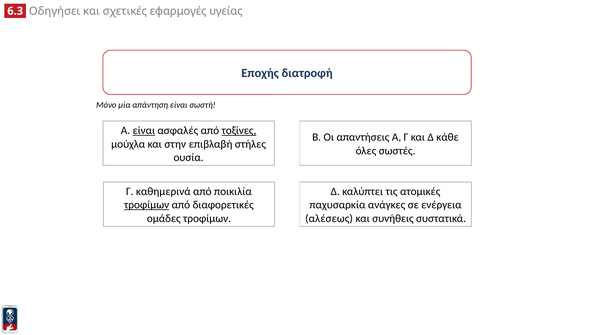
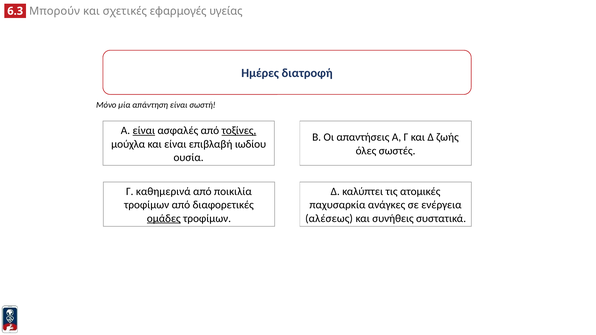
Οδηγήσει: Οδηγήσει -> Μπορούν
Εποχής: Εποχής -> Ημέρες
κάθε: κάθε -> ζωής
και στην: στην -> είναι
στήλες: στήλες -> ιωδίου
τροφίμων at (147, 205) underline: present -> none
ομάδες underline: none -> present
